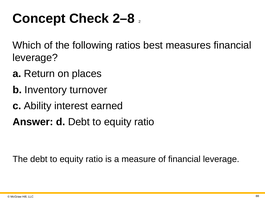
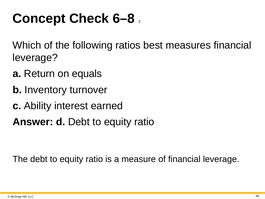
2–8: 2–8 -> 6–8
places: places -> equals
